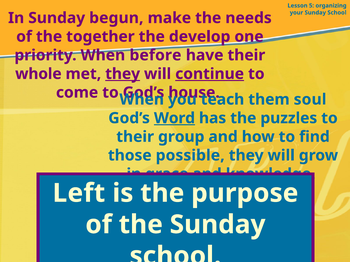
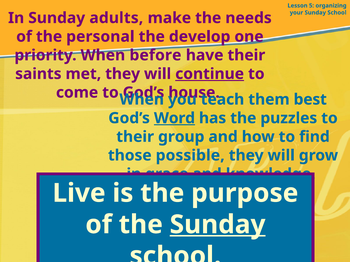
begun: begun -> adults
together: together -> personal
whole: whole -> saints
they at (123, 74) underline: present -> none
soul: soul -> best
Left: Left -> Live
Sunday at (218, 225) underline: none -> present
